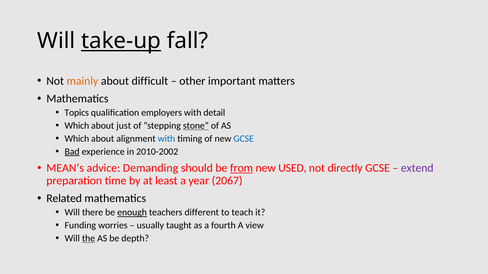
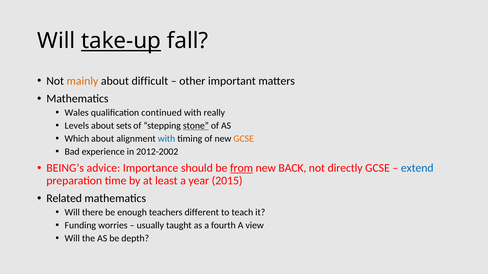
Topics: Topics -> Wales
employers: employers -> continued
detail: detail -> really
Which at (77, 126): Which -> Levels
just: just -> sets
GCSE at (244, 139) colour: blue -> orange
Bad underline: present -> none
2010-2002: 2010-2002 -> 2012-2002
MEAN’s: MEAN’s -> BEING’s
Demanding: Demanding -> Importance
USED: USED -> BACK
extend colour: purple -> blue
2067: 2067 -> 2015
enough underline: present -> none
the underline: present -> none
